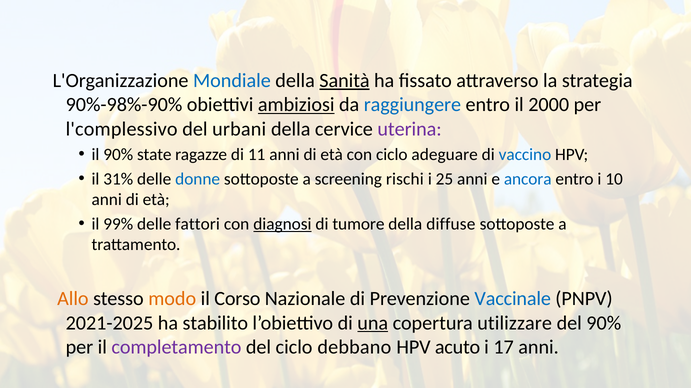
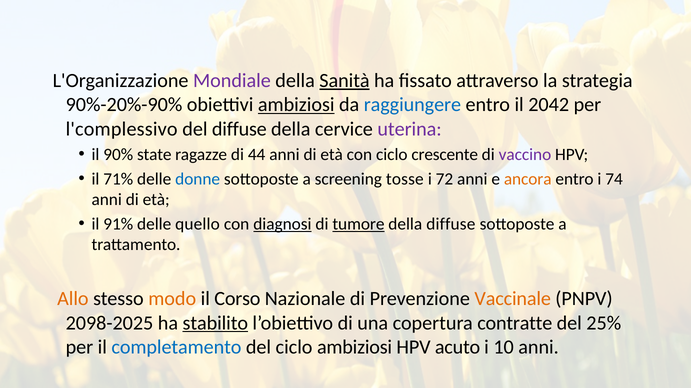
Mondiale colour: blue -> purple
90%-98%-90%: 90%-98%-90% -> 90%-20%-90%
2000: 2000 -> 2042
del urbani: urbani -> diffuse
11: 11 -> 44
adeguare: adeguare -> crescente
vaccino colour: blue -> purple
31%: 31% -> 71%
rischi: rischi -> tosse
25: 25 -> 72
ancora colour: blue -> orange
10: 10 -> 74
99%: 99% -> 91%
fattori: fattori -> quello
tumore underline: none -> present
Vaccinale colour: blue -> orange
2021-2025: 2021-2025 -> 2098-2025
stabilito underline: none -> present
una underline: present -> none
utilizzare: utilizzare -> contratte
del 90%: 90% -> 25%
completamento colour: purple -> blue
ciclo debbano: debbano -> ambiziosi
17: 17 -> 10
